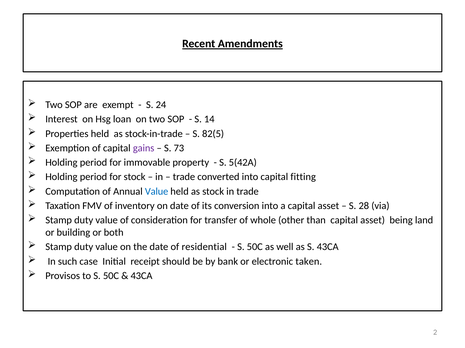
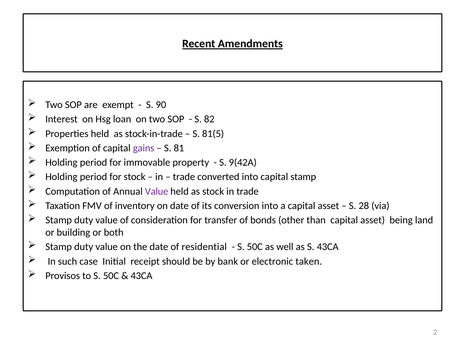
24: 24 -> 90
14: 14 -> 82
82(5: 82(5 -> 81(5
73: 73 -> 81
5(42A: 5(42A -> 9(42A
capital fitting: fitting -> stamp
Value at (157, 192) colour: blue -> purple
whole: whole -> bonds
